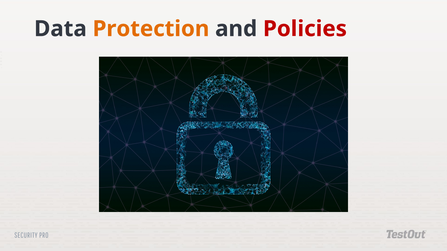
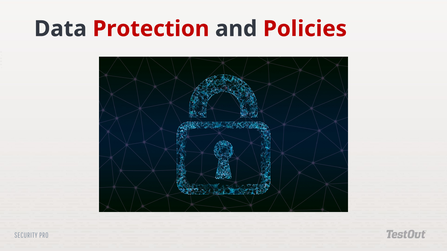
Protection colour: orange -> red
